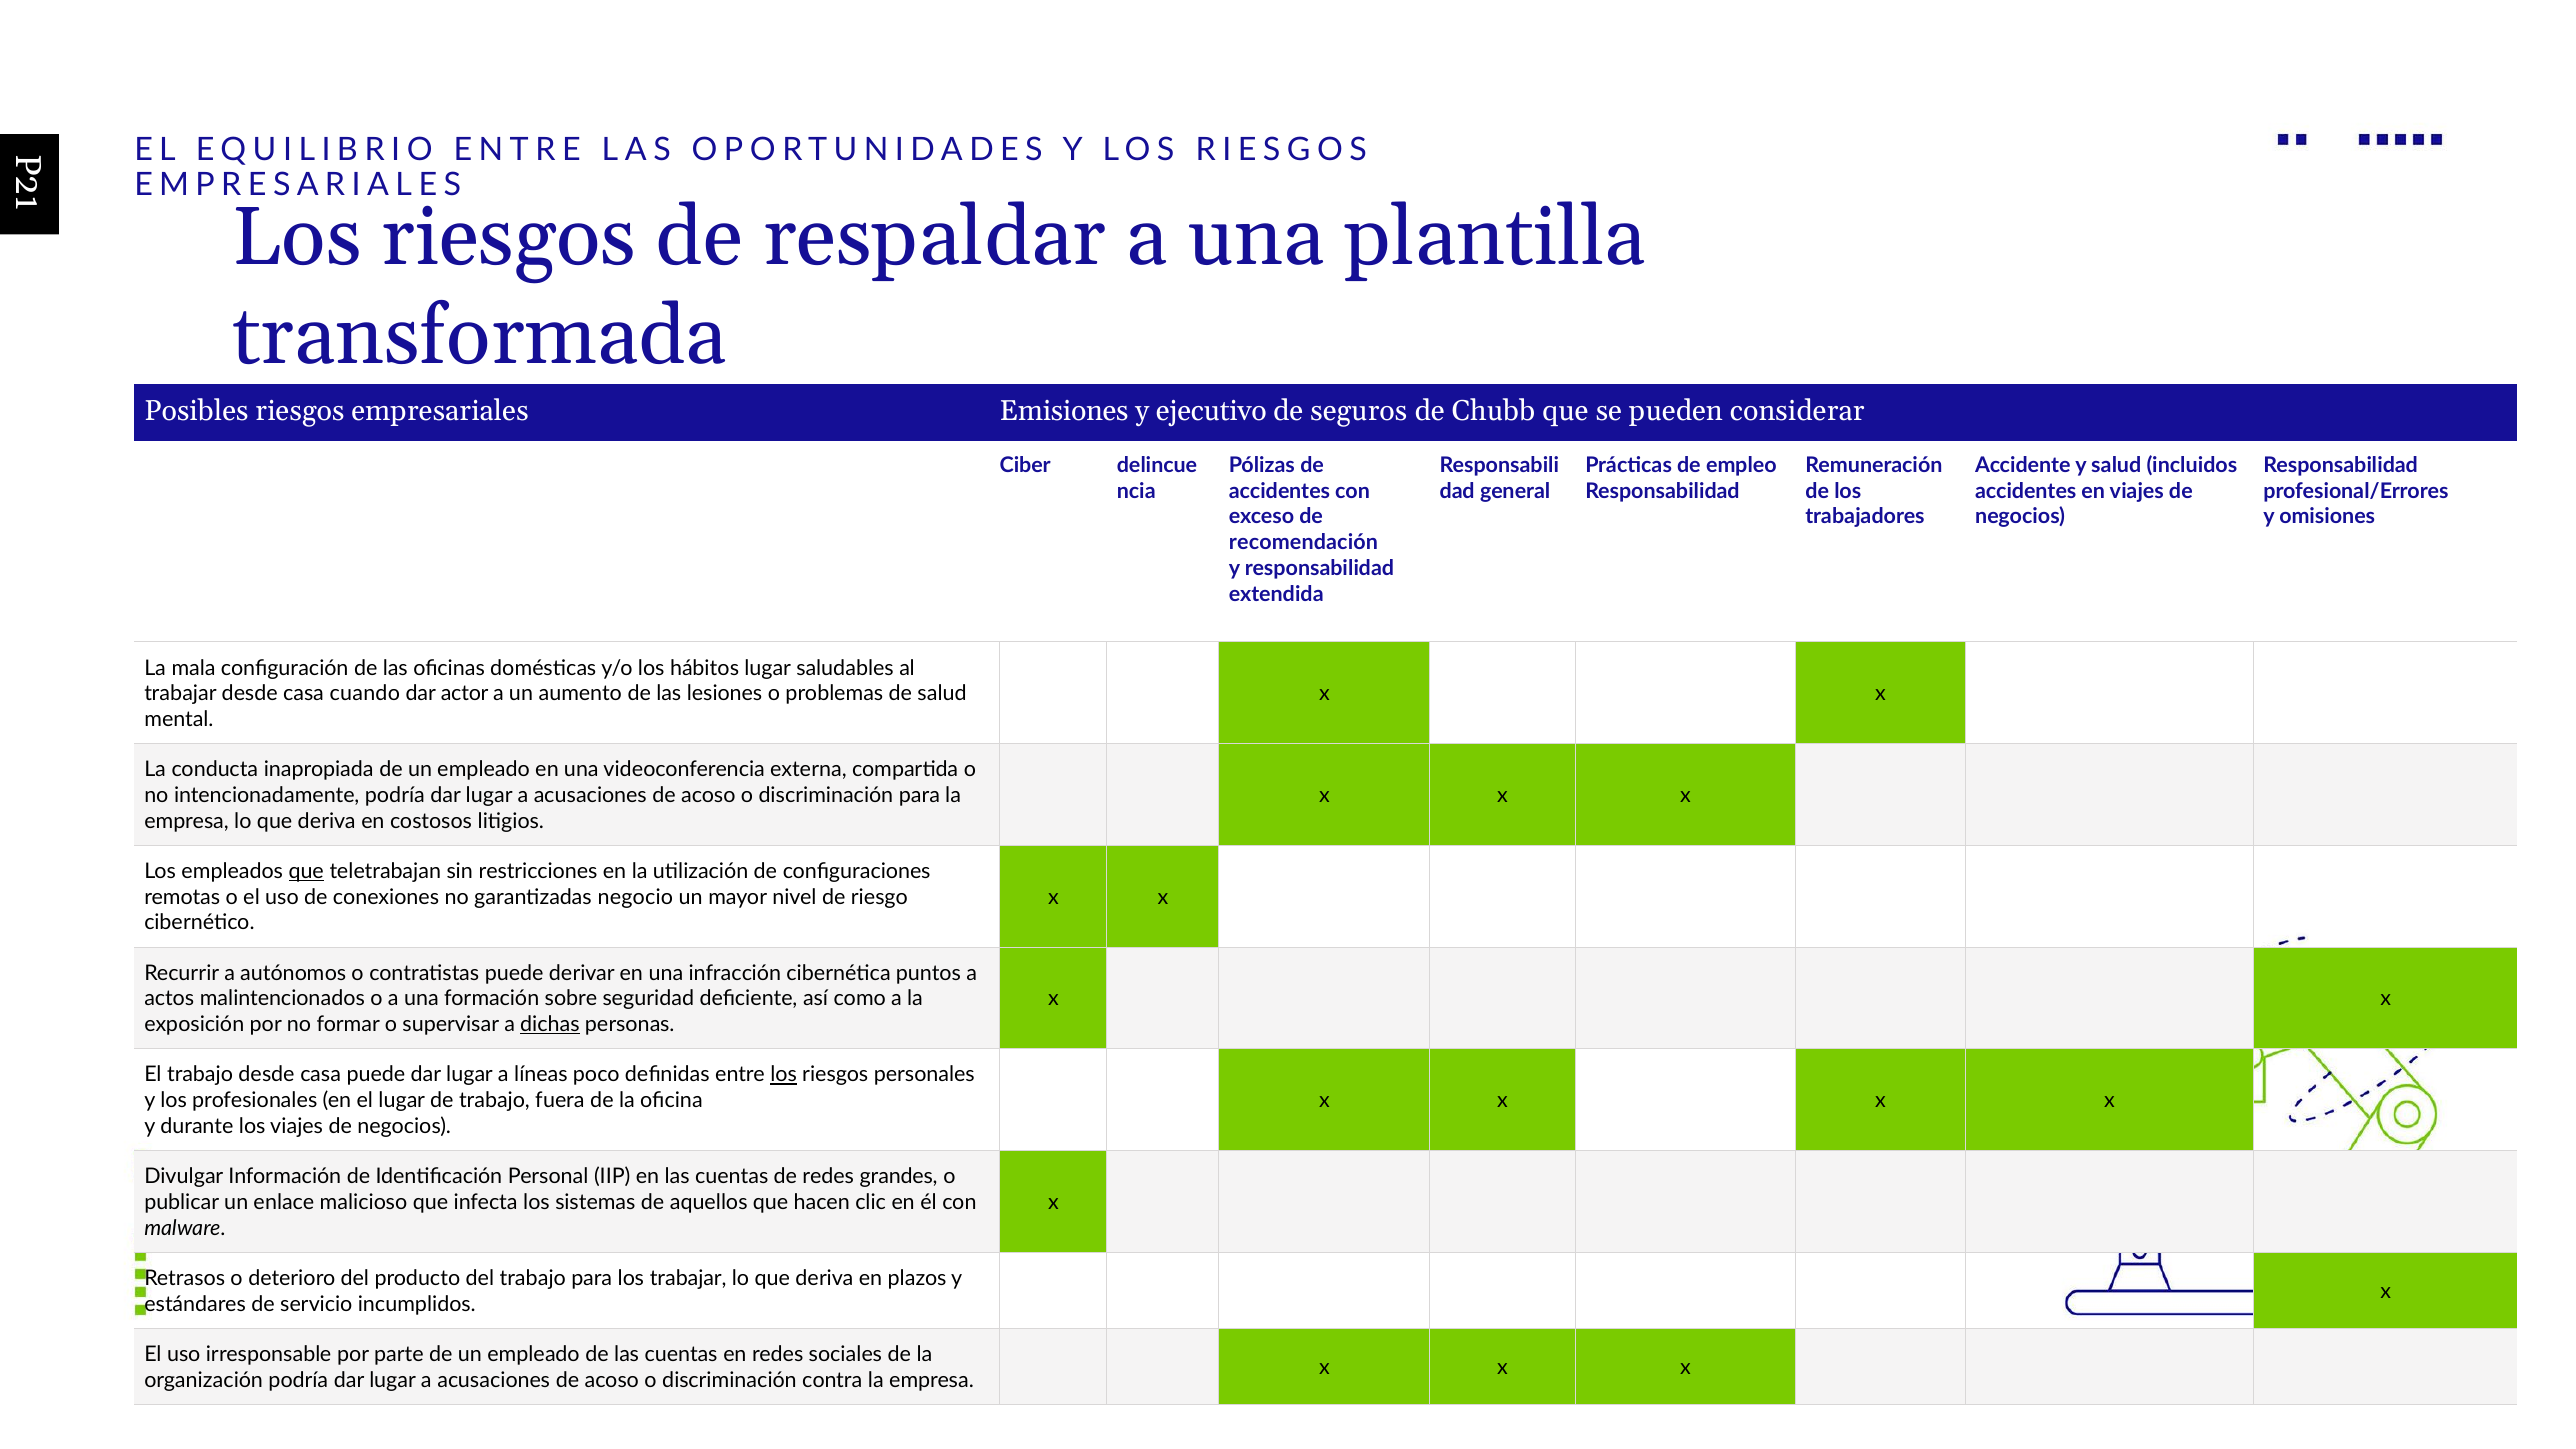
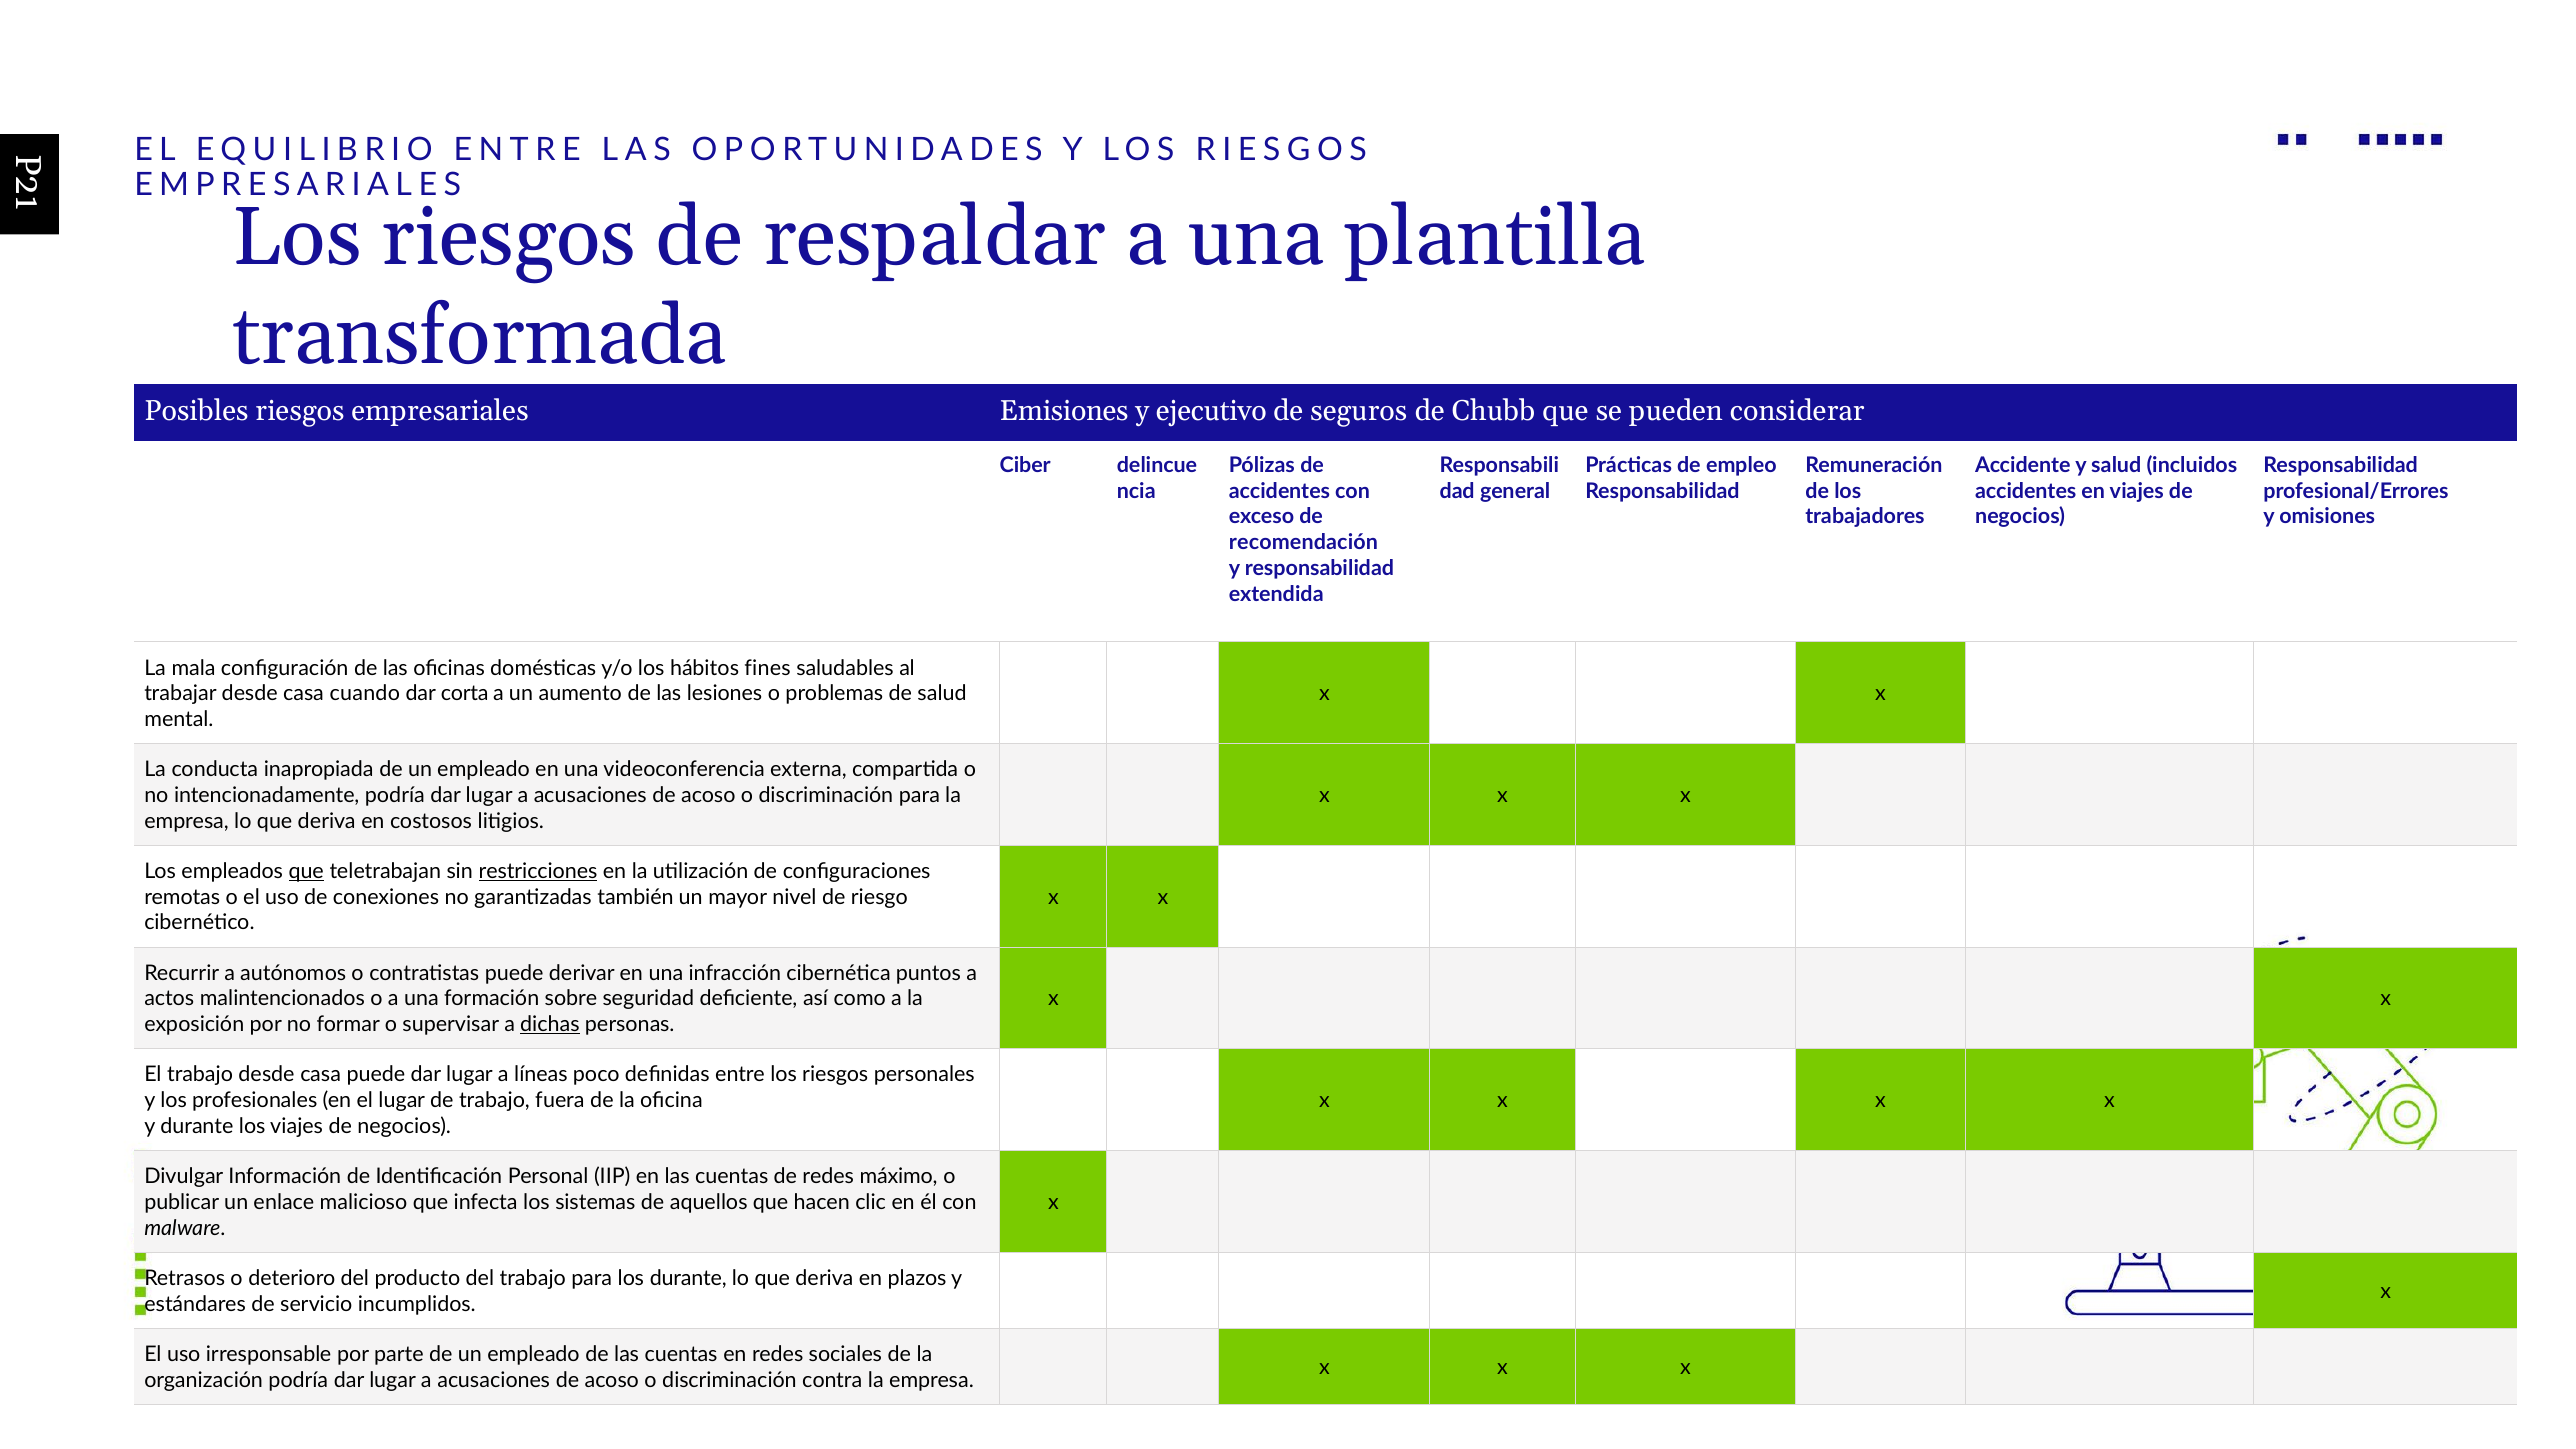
hábitos lugar: lugar -> fines
actor: actor -> corta
restricciones underline: none -> present
negocio: negocio -> también
los at (784, 1075) underline: present -> none
grandes: grandes -> máximo
los trabajar: trabajar -> durante
